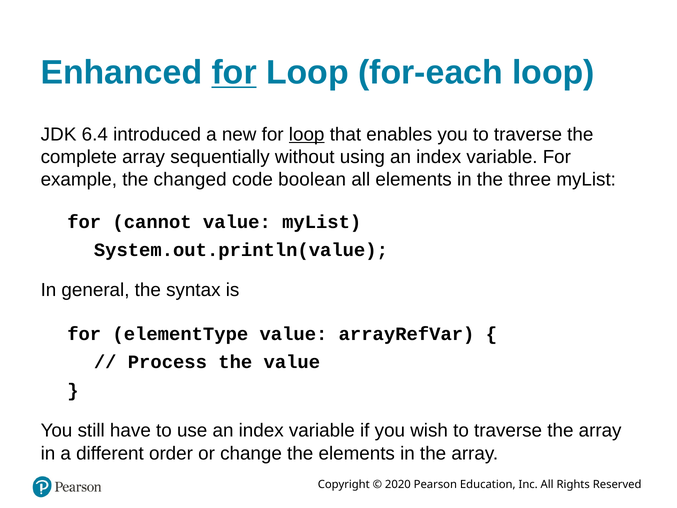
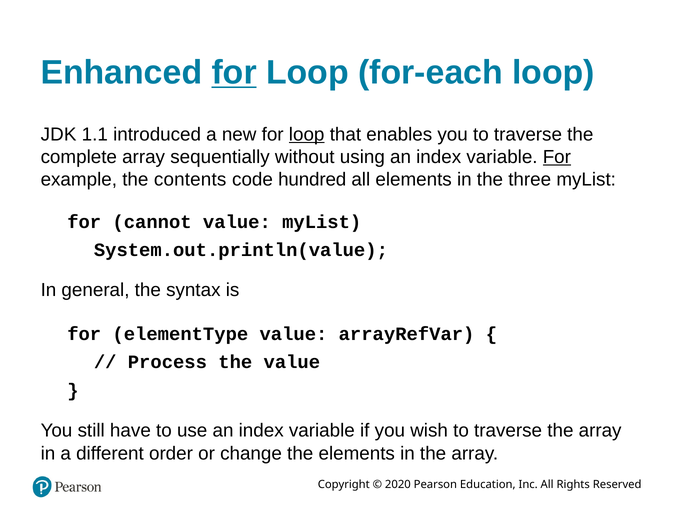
6.4: 6.4 -> 1.1
For at (557, 157) underline: none -> present
changed: changed -> contents
boolean: boolean -> hundred
